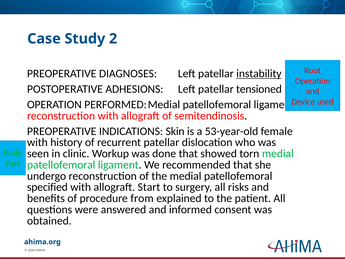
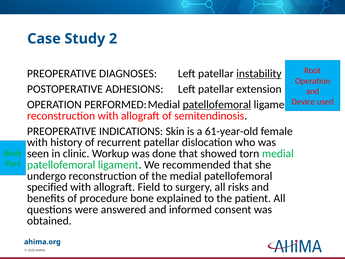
tensioned: tensioned -> extension
patellofemoral at (217, 104) underline: none -> present
53-year-old: 53-year-old -> 61-year-old
Start: Start -> Field
from: from -> bone
